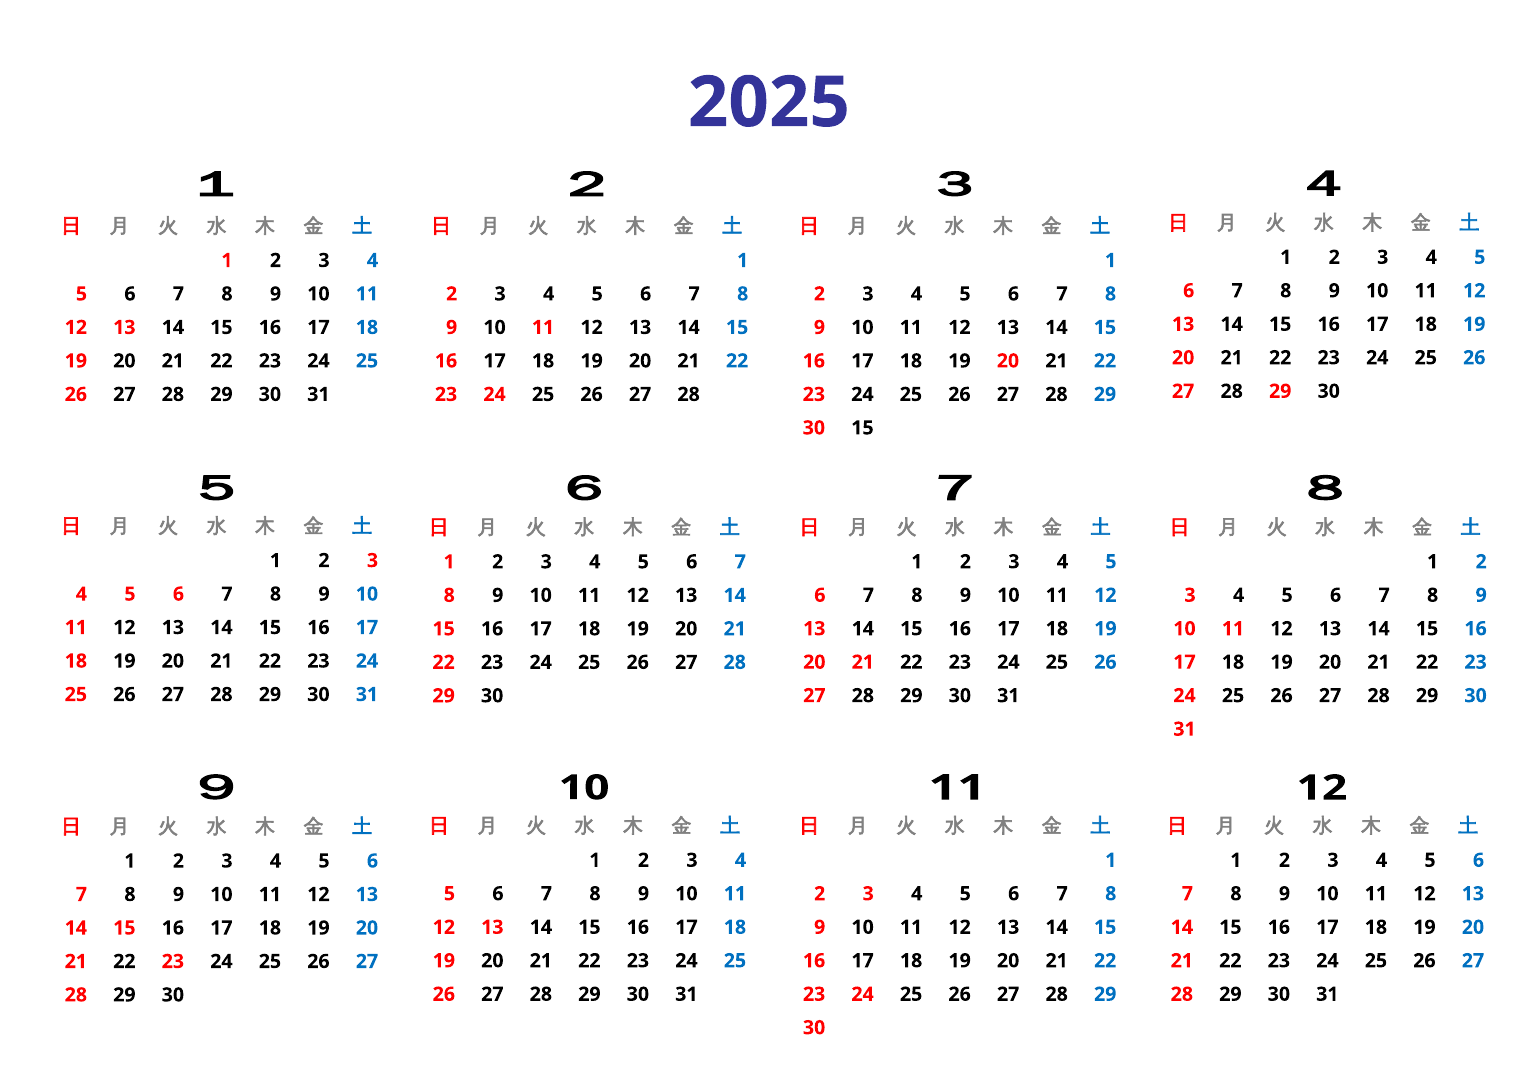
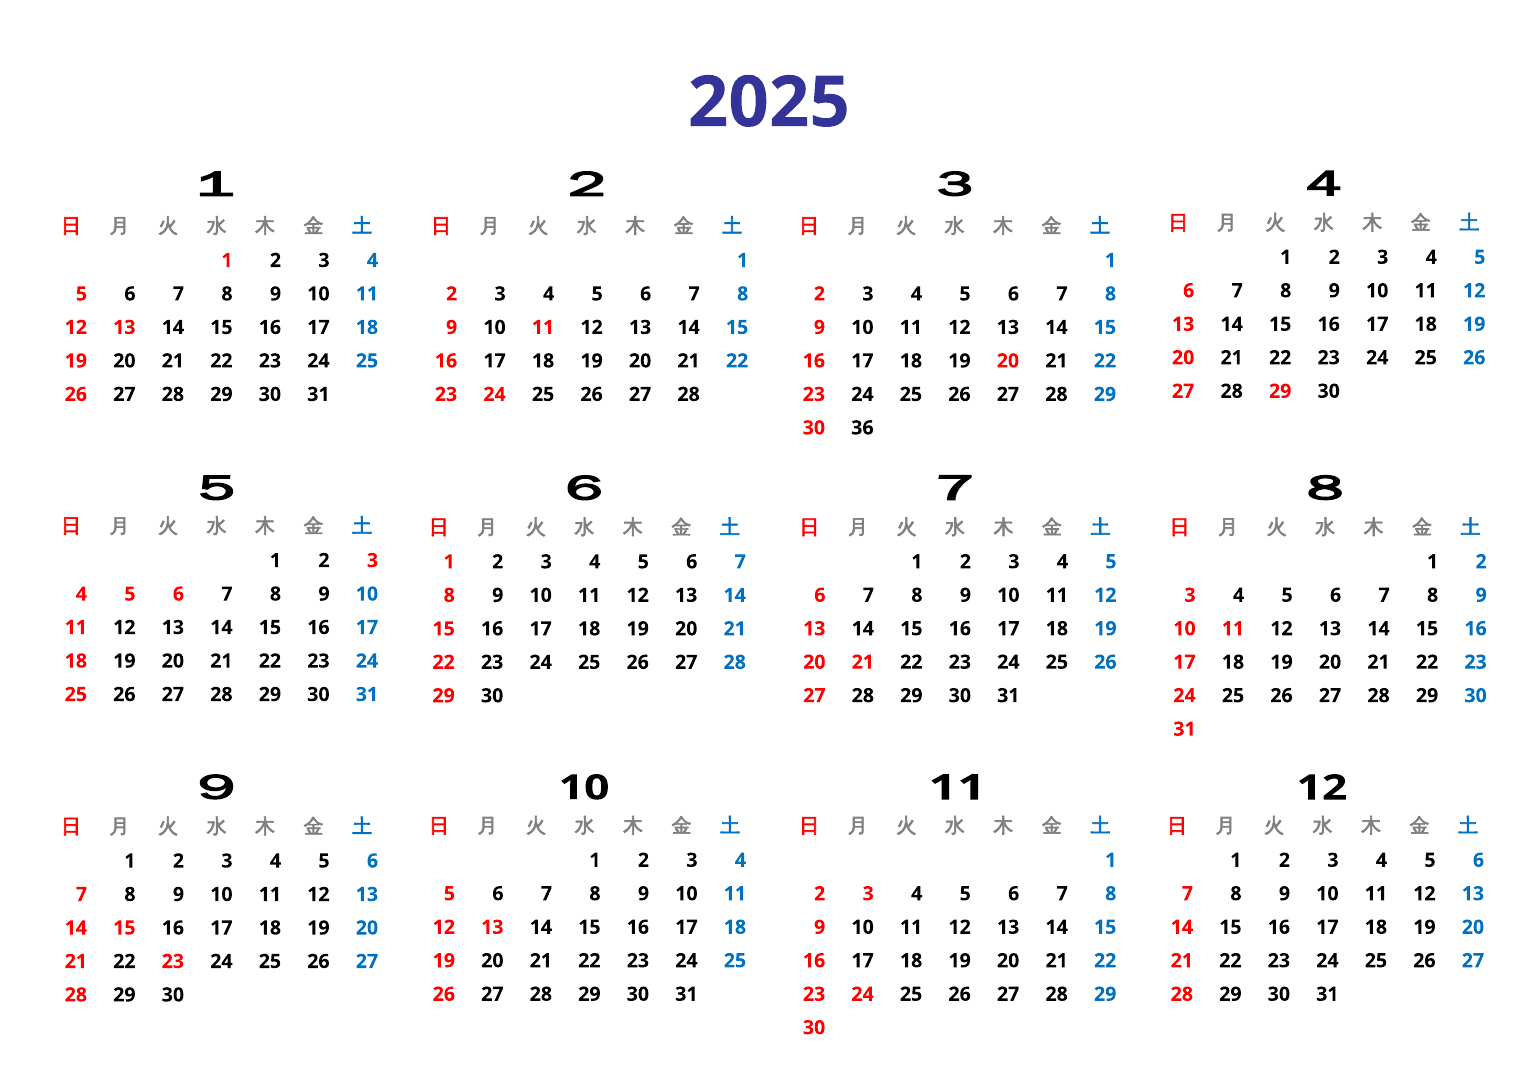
30 15: 15 -> 36
